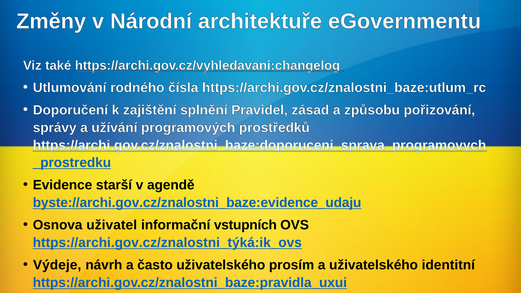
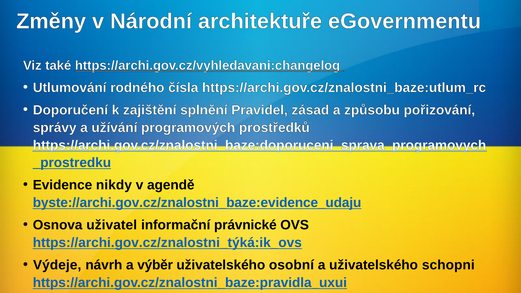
starší: starší -> nikdy
vstupních: vstupních -> právnické
často: často -> výběr
prosím: prosím -> osobní
identitní: identitní -> schopni
